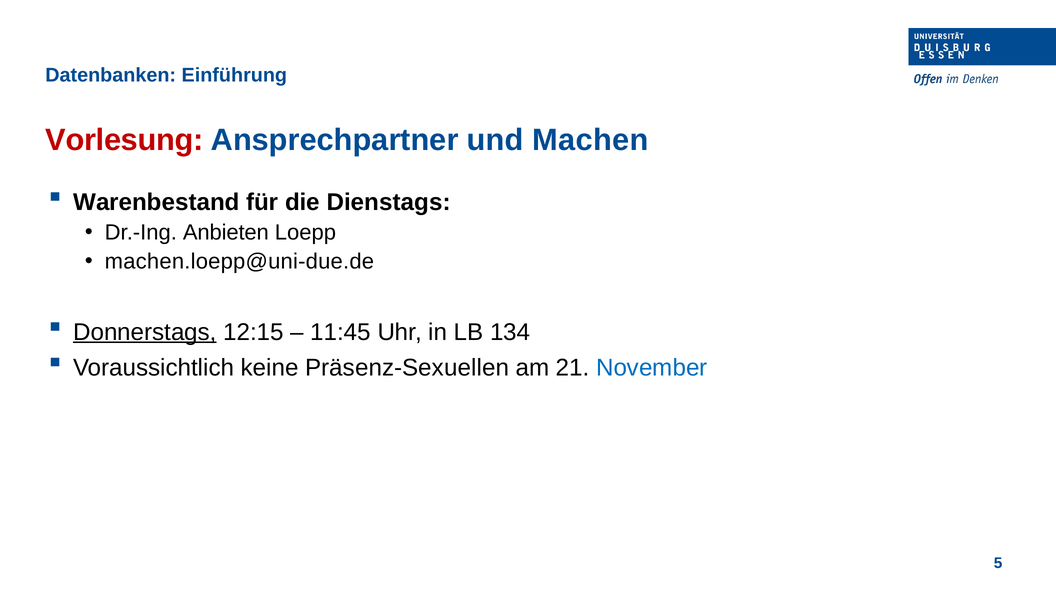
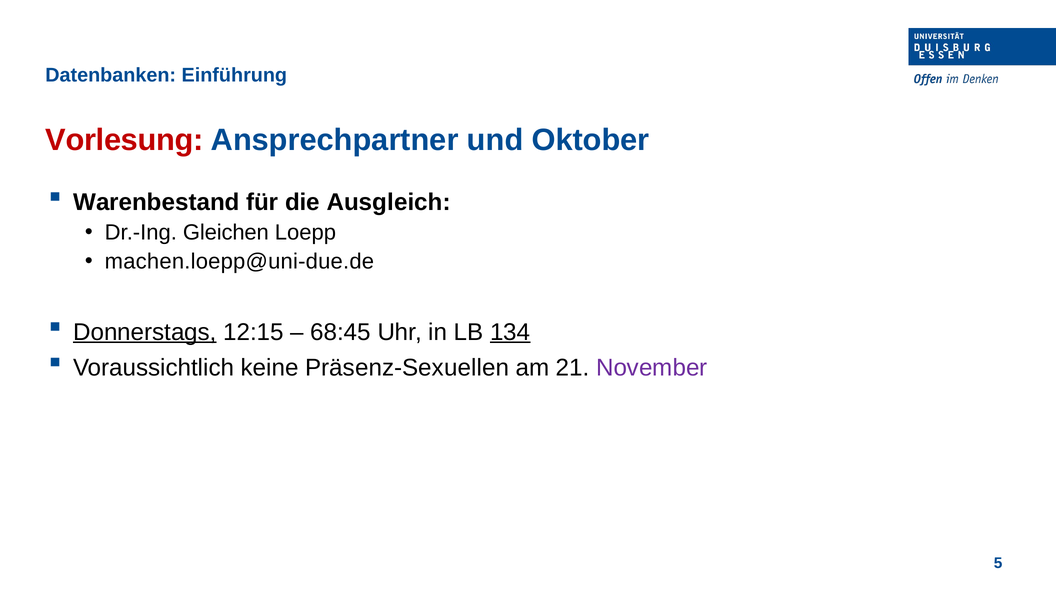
Machen: Machen -> Oktober
Dienstags: Dienstags -> Ausgleich
Anbieten: Anbieten -> Gleichen
11:45: 11:45 -> 68:45
134 underline: none -> present
November colour: blue -> purple
